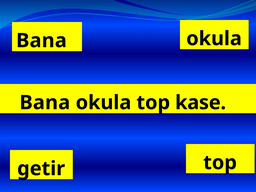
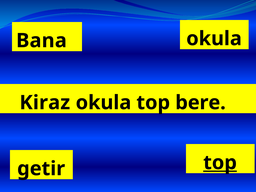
Bana at (45, 103): Bana -> Kiraz
kase: kase -> bere
top at (220, 163) underline: none -> present
